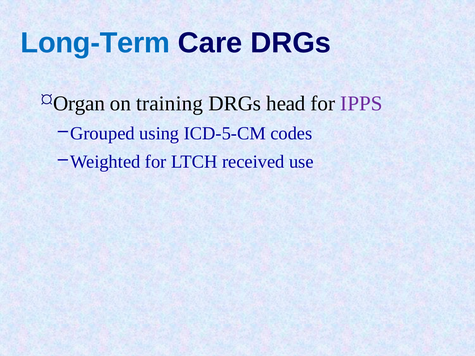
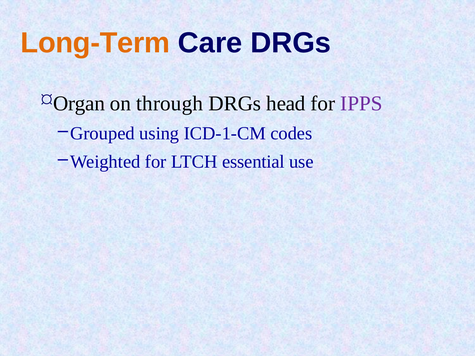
Long-Term colour: blue -> orange
training: training -> through
ICD-5-CM: ICD-5-CM -> ICD-1-CM
received: received -> essential
